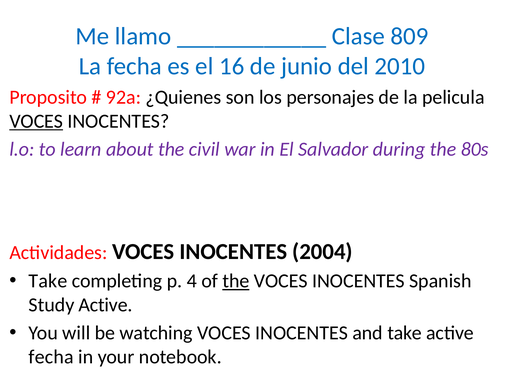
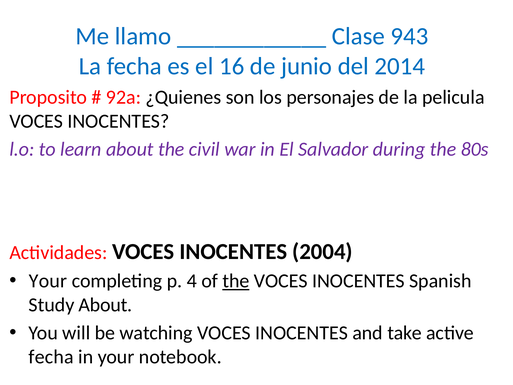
809: 809 -> 943
2010: 2010 -> 2014
VOCES at (36, 121) underline: present -> none
Take at (48, 281): Take -> Your
Study Active: Active -> About
